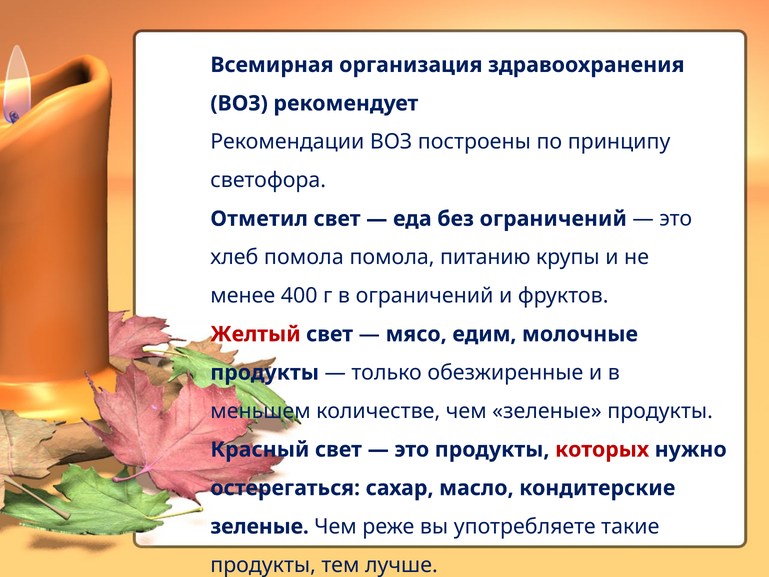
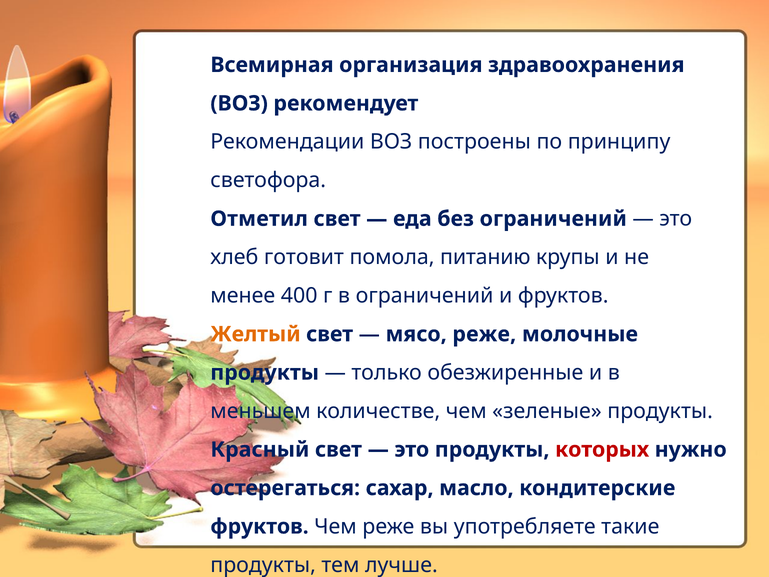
хлеб помола: помола -> готовит
Желтый colour: red -> orange
мясо едим: едим -> реже
зеленые at (260, 526): зеленые -> фруктов
